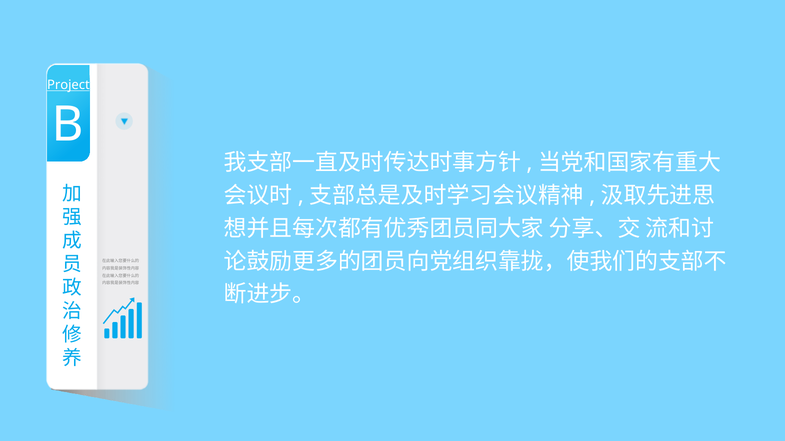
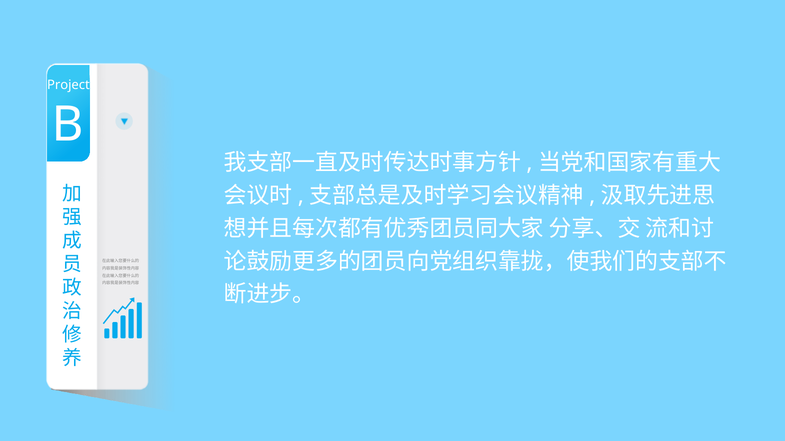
Project underline: present -> none
